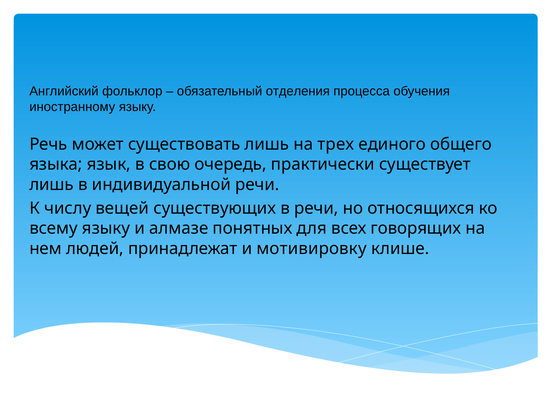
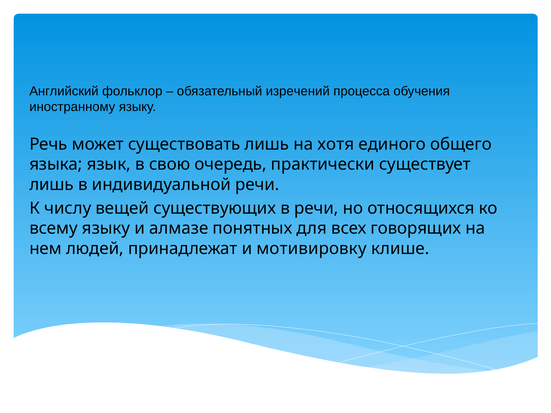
отделения: отделения -> изречений
трех: трех -> хотя
